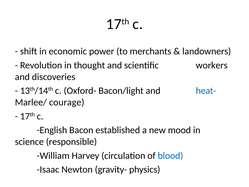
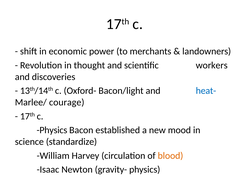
English at (52, 130): English -> Physics
responsible: responsible -> standardize
blood colour: blue -> orange
